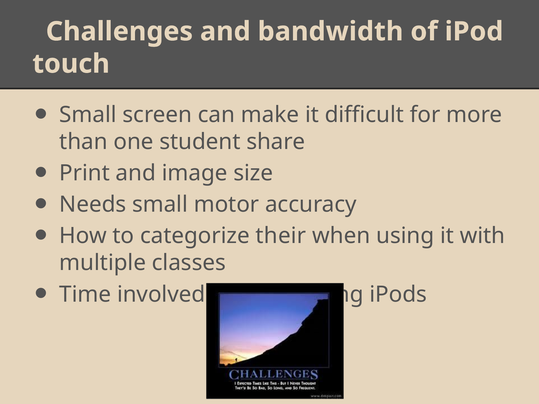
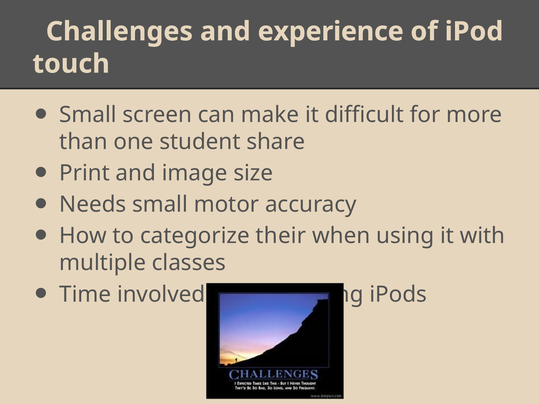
bandwidth: bandwidth -> experience
